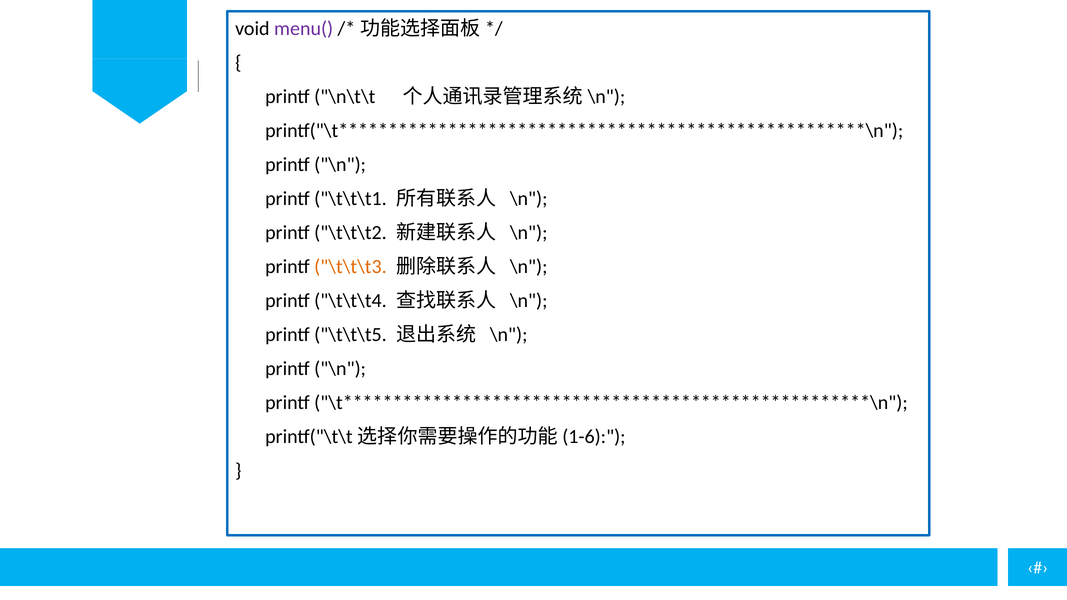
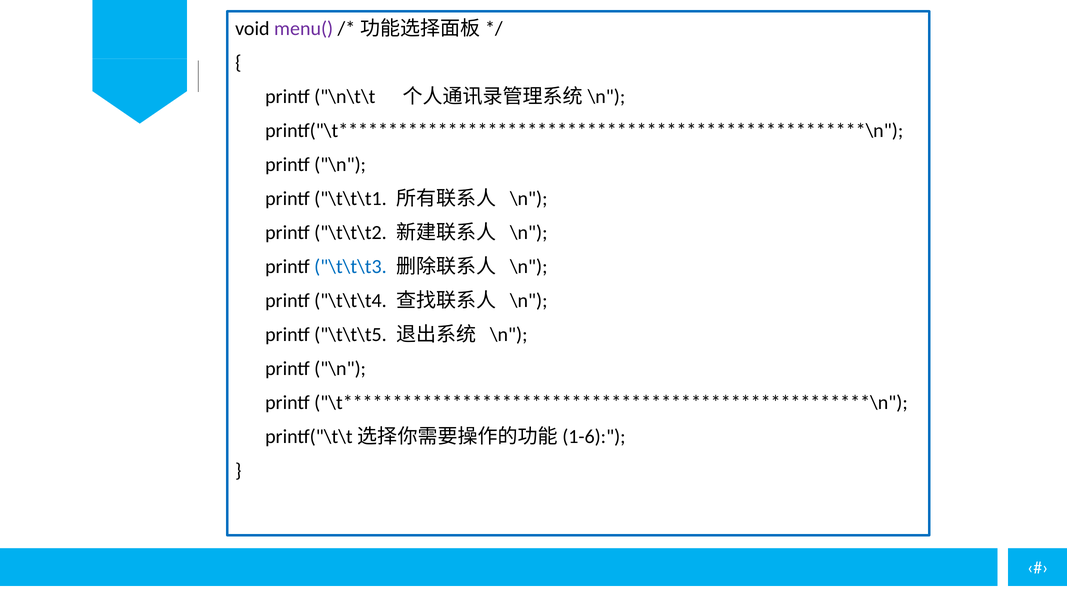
\t\t\t3 colour: orange -> blue
